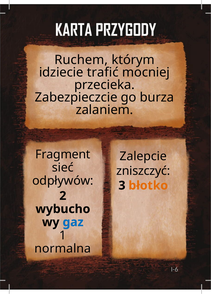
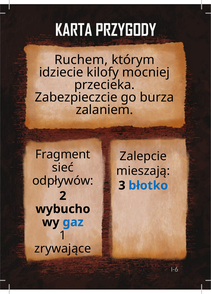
trafić: trafić -> kilofy
zniszczyć: zniszczyć -> mieszają
błotko colour: orange -> blue
normalna: normalna -> zrywające
